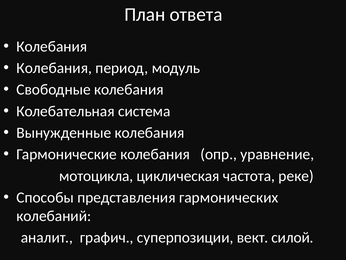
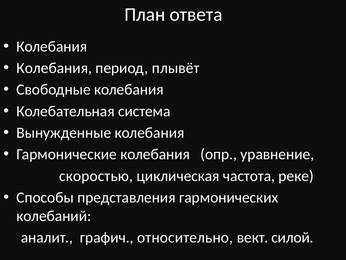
модуль: модуль -> плывёт
мотоцикла: мотоцикла -> скоростью
суперпозиции: суперпозиции -> относительно
